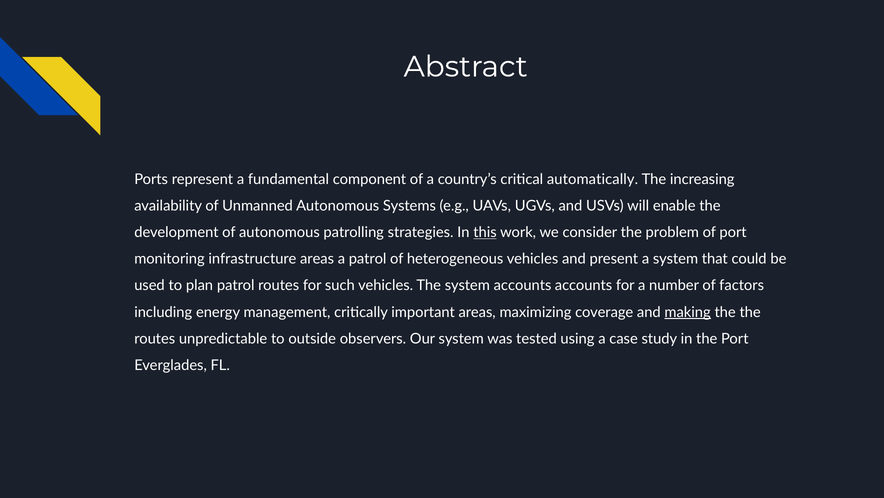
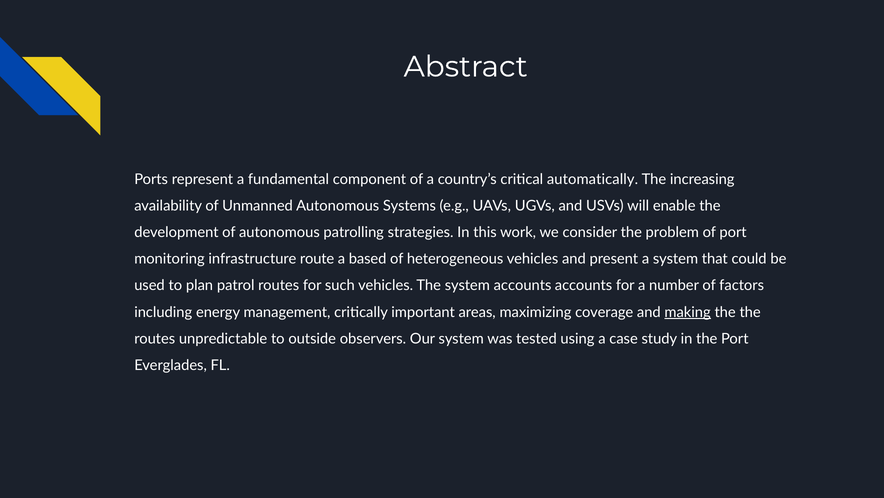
this underline: present -> none
infrastructure areas: areas -> route
a patrol: patrol -> based
